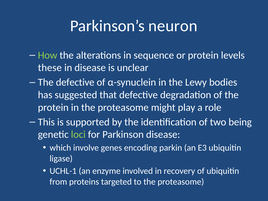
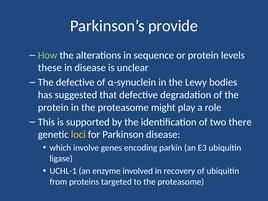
neuron: neuron -> provide
being: being -> there
loci colour: light green -> yellow
